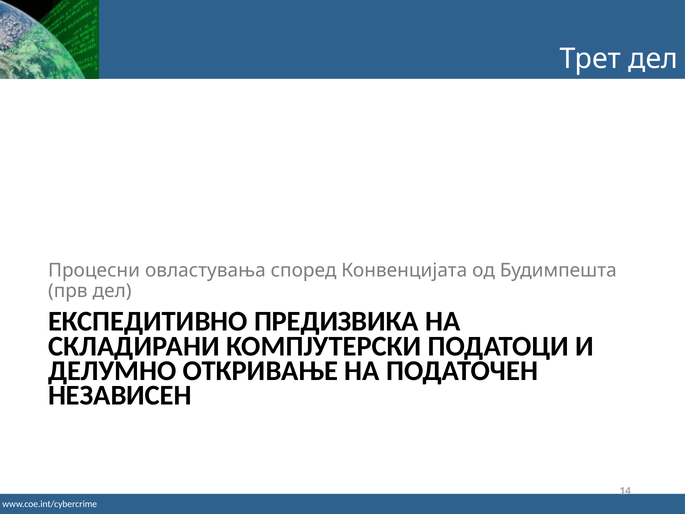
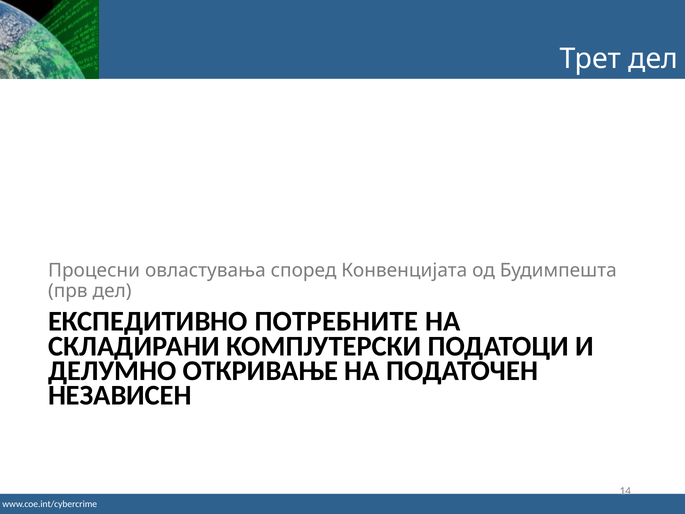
ПРЕДИЗВИКА: ПРЕДИЗВИКА -> ПОТРЕБНИТЕ
